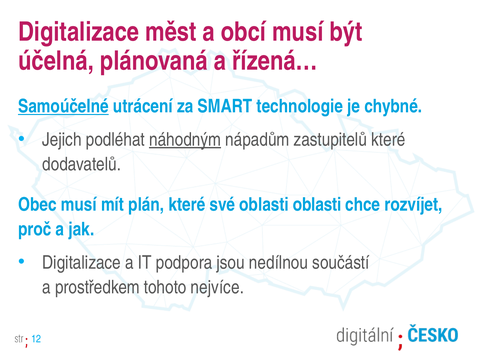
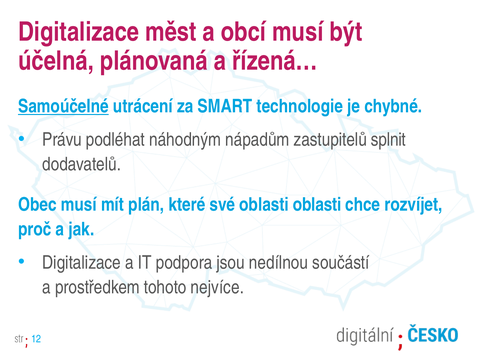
Jejich: Jejich -> Právu
náhodným underline: present -> none
zastupitelů které: které -> splnit
